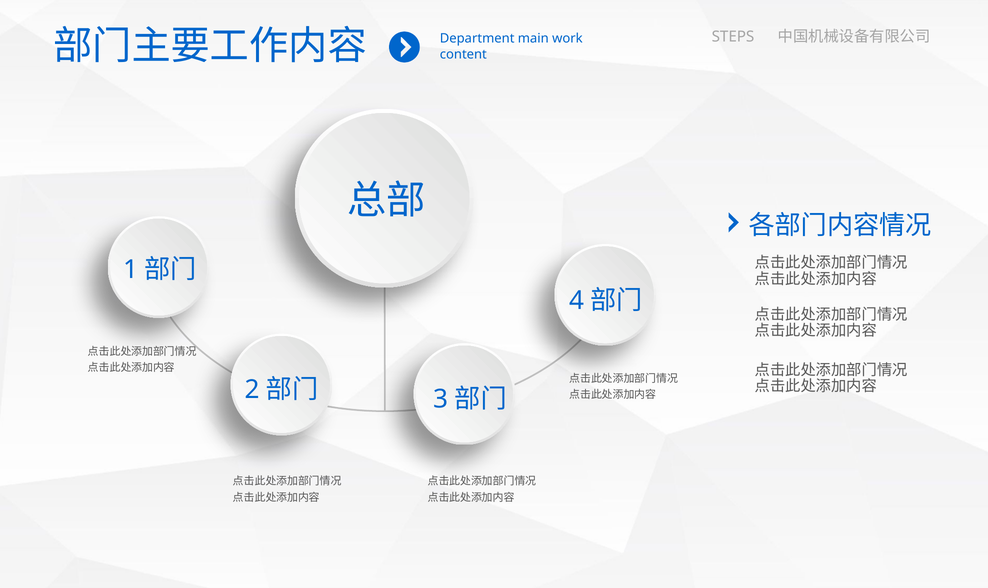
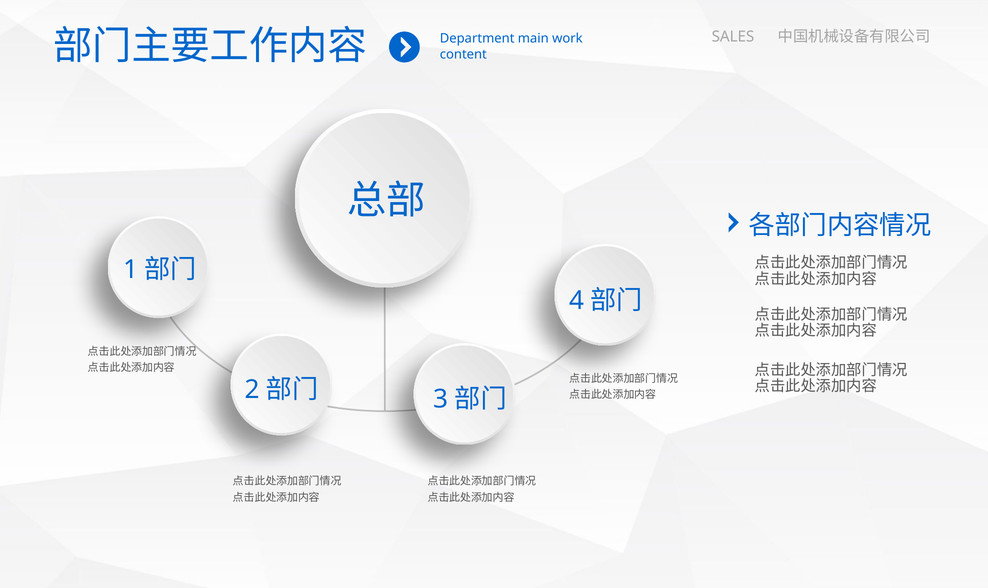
STEPS: STEPS -> SALES
